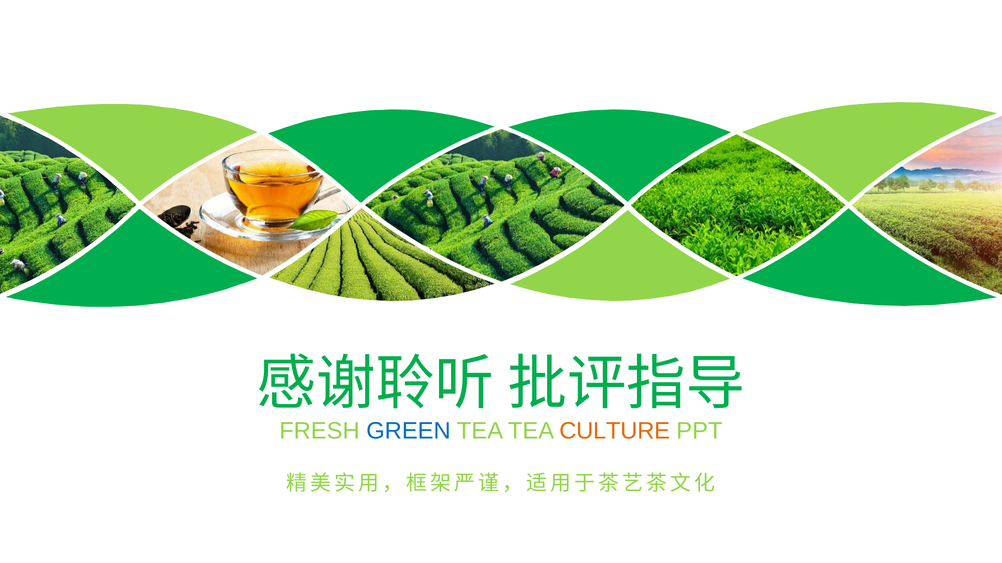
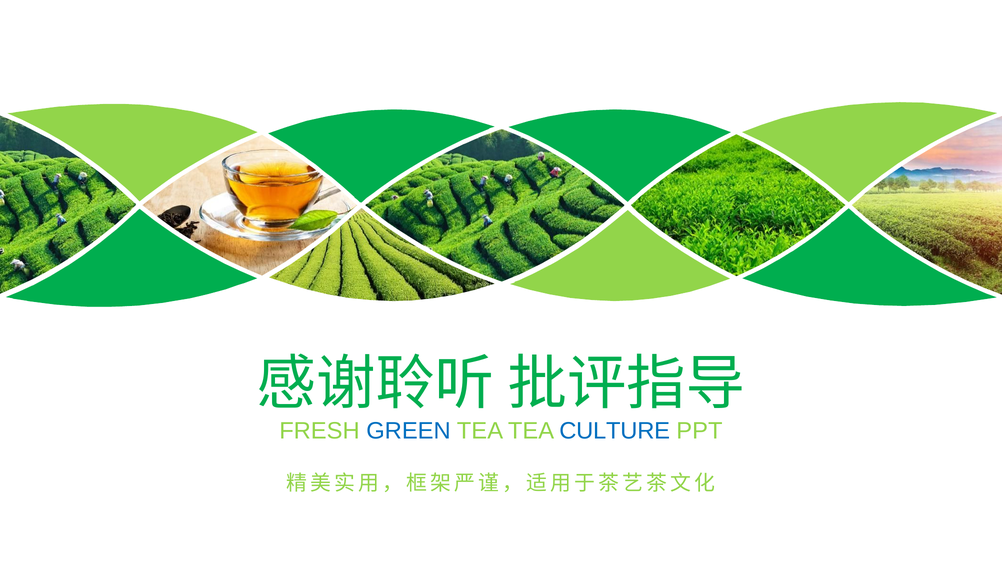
CULTURE colour: orange -> blue
